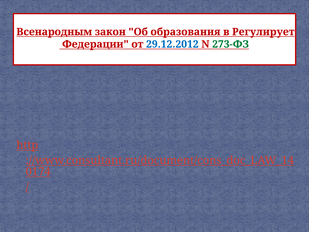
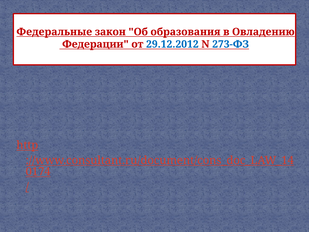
Всенародным: Всенародным -> Федеральные
Регулирует: Регулирует -> Овладению
273-ФЗ colour: green -> blue
